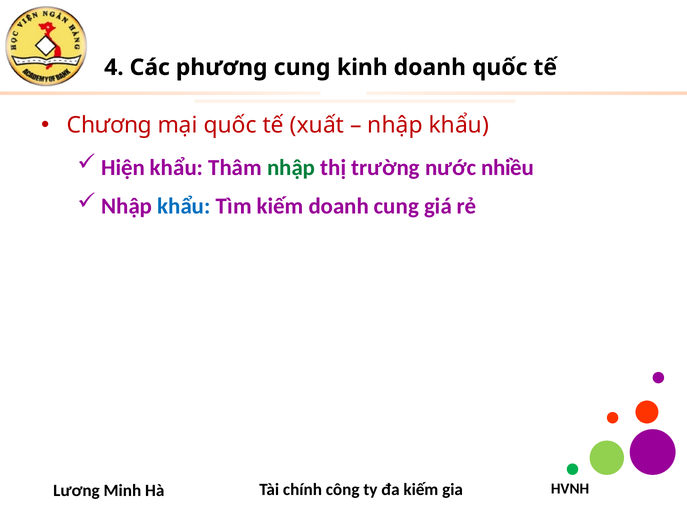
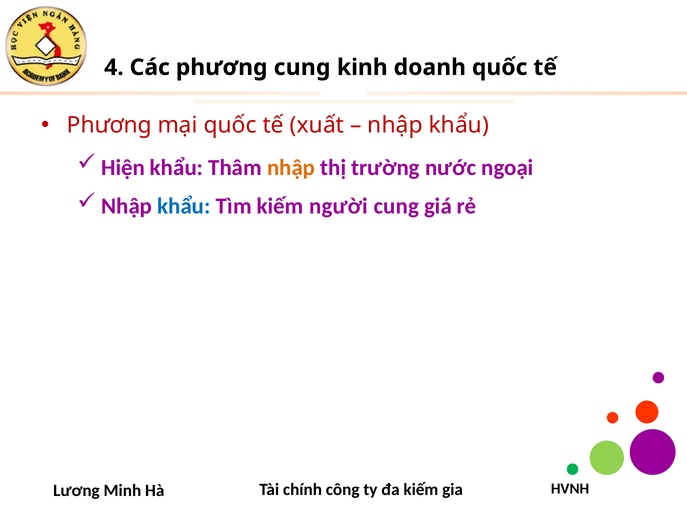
Chương at (109, 125): Chương -> Phương
nhập at (291, 168) colour: green -> orange
nhiều: nhiều -> ngoại
kiếm doanh: doanh -> người
